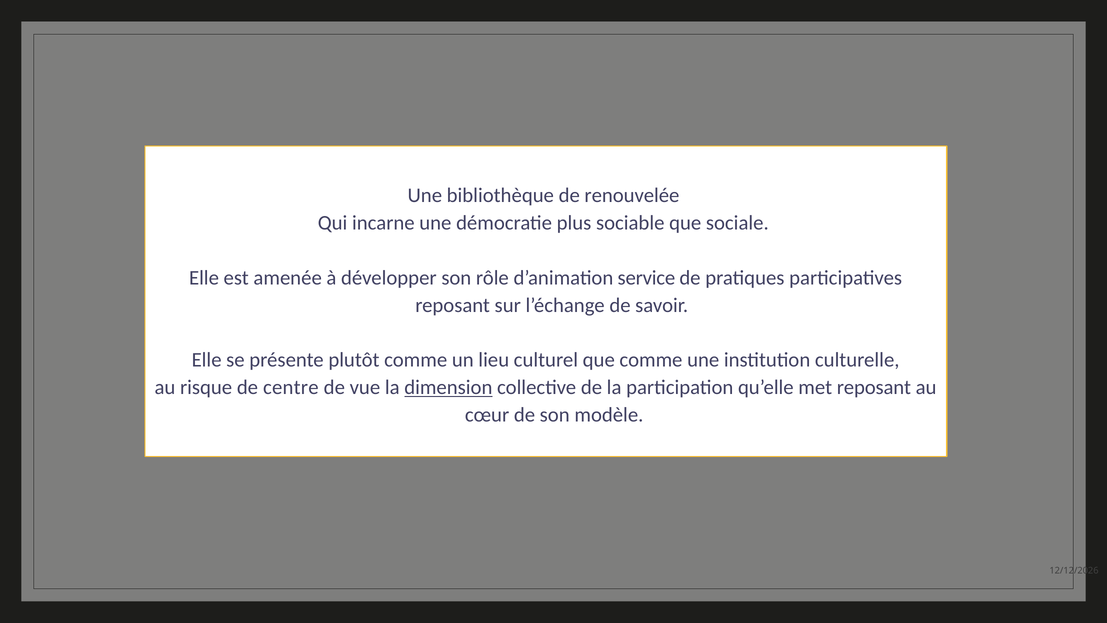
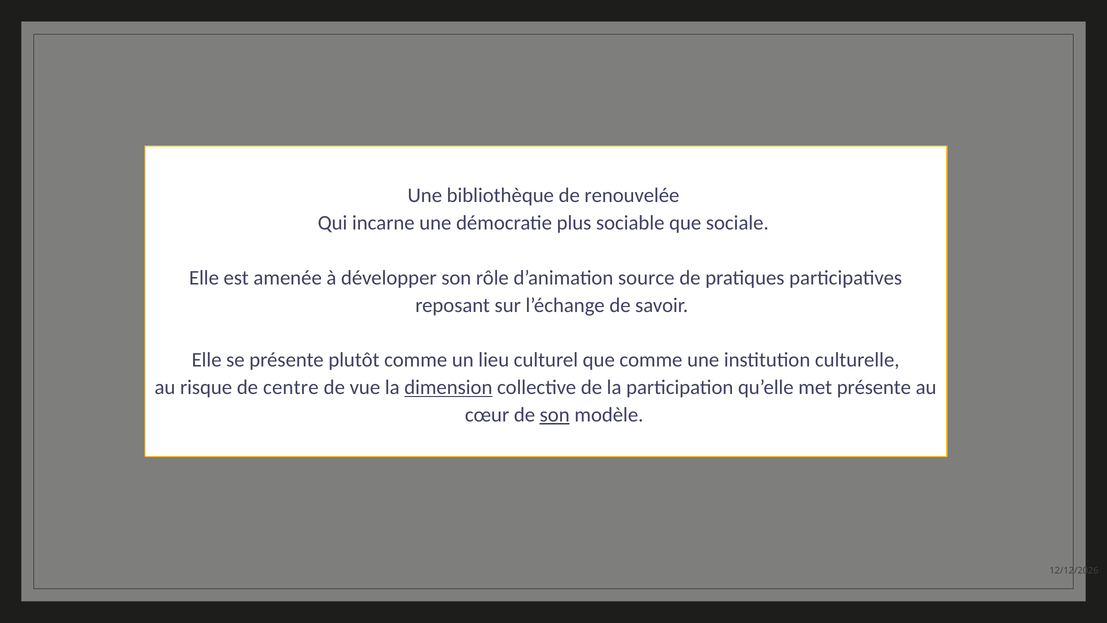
service: service -> source
met reposant: reposant -> présente
son at (555, 415) underline: none -> present
